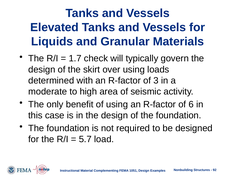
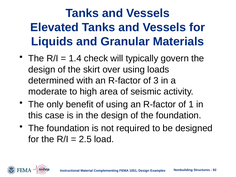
1.7: 1.7 -> 1.4
6: 6 -> 1
5.7: 5.7 -> 2.5
